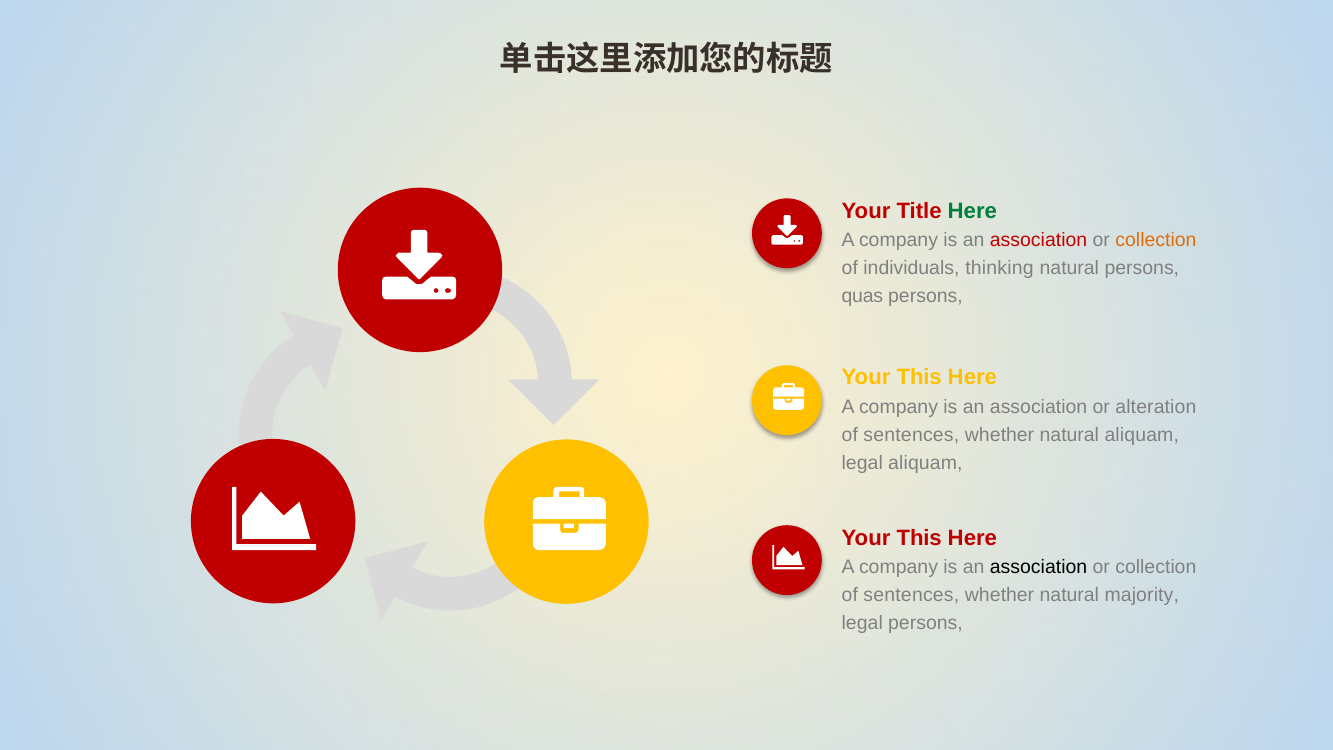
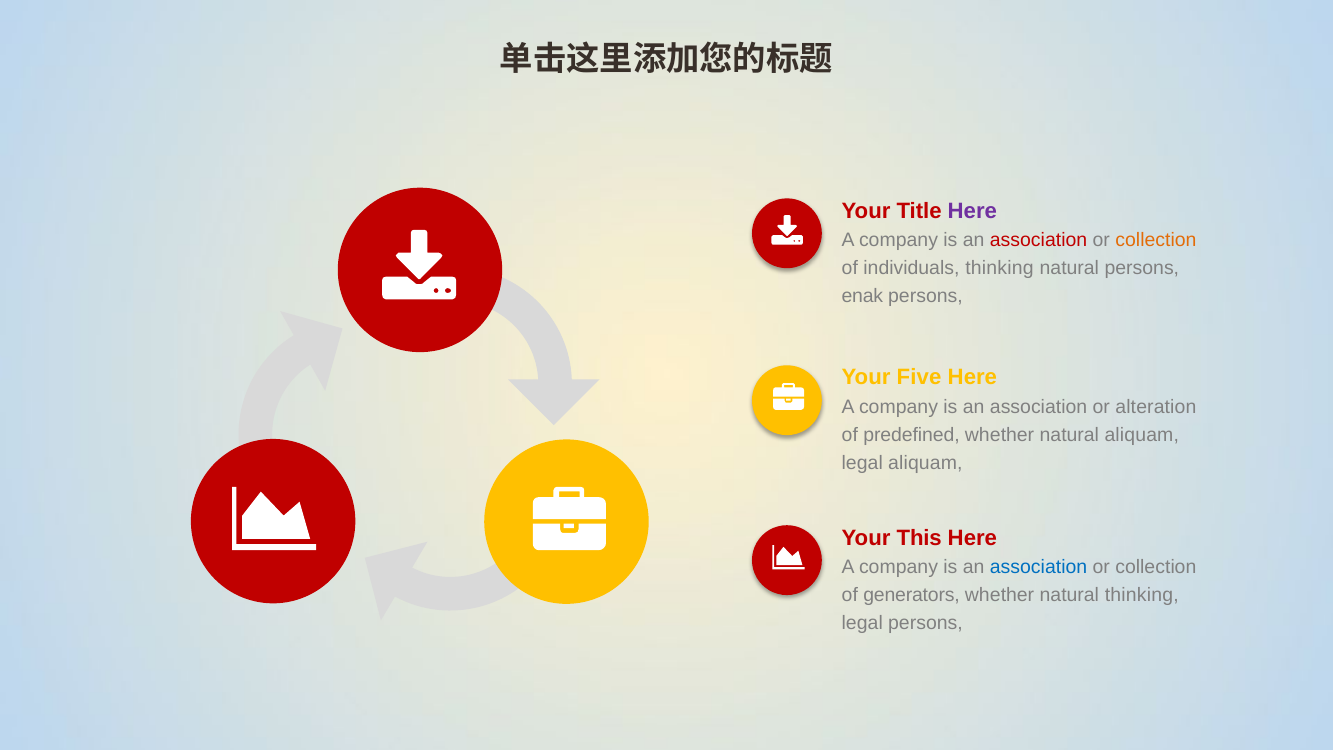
Here at (972, 211) colour: green -> purple
quas: quas -> enak
This at (919, 377): This -> Five
sentences at (911, 435): sentences -> predefined
association at (1039, 567) colour: black -> blue
sentences at (911, 595): sentences -> generators
natural majority: majority -> thinking
